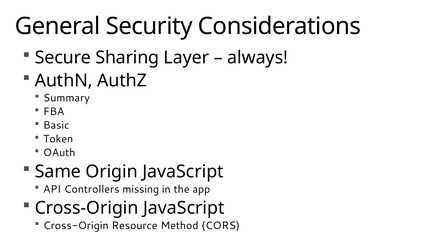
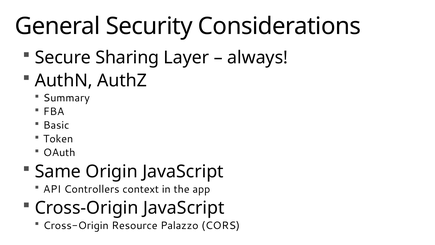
missing: missing -> context
Method: Method -> Palazzo
